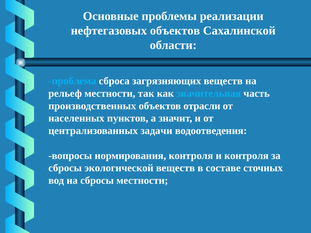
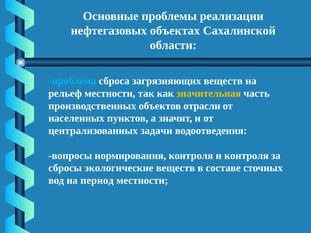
нефтегазовых объектов: объектов -> объектах
значительная colour: light blue -> yellow
экологической: экологической -> экологические
на сбросы: сбросы -> период
